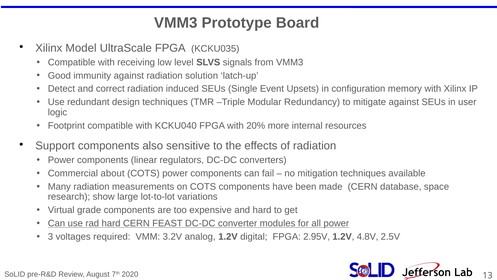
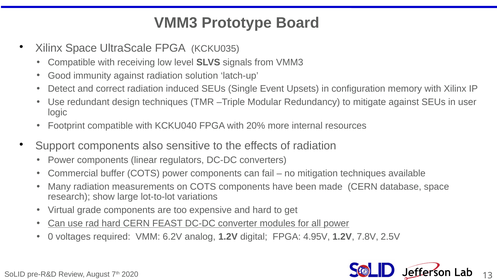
Xilinx Model: Model -> Space
about: about -> buffer
3: 3 -> 0
3.2V: 3.2V -> 6.2V
2.95V: 2.95V -> 4.95V
4.8V: 4.8V -> 7.8V
